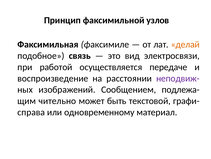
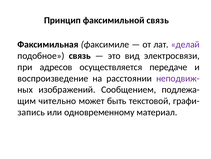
факсимильной узлов: узлов -> связь
делай colour: orange -> purple
работой: работой -> адресов
справа: справа -> запись
